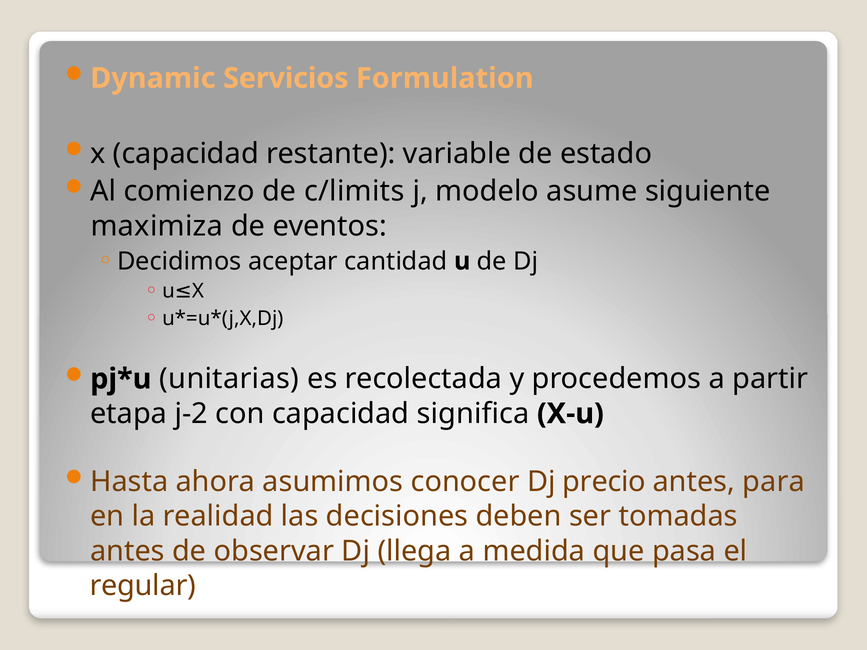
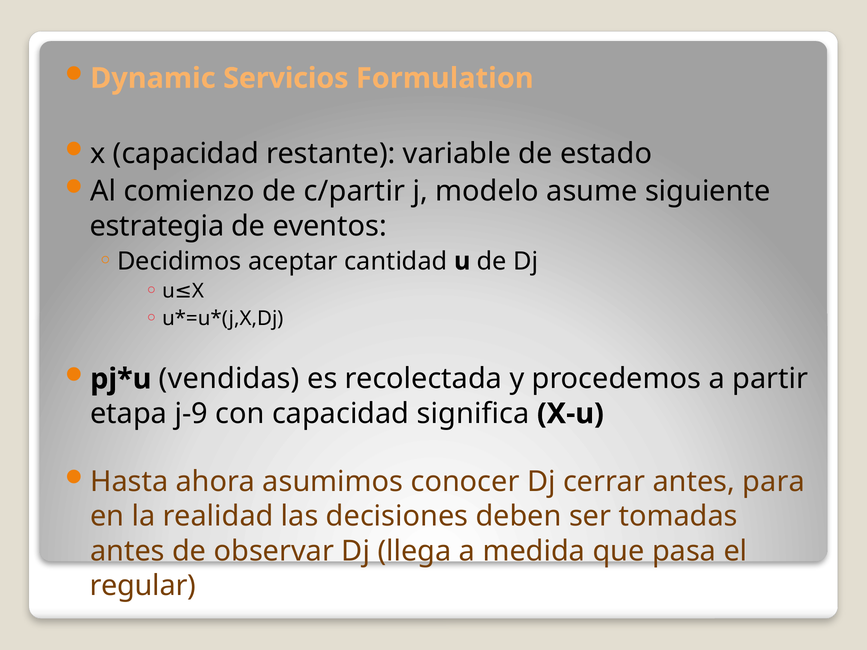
c/limits: c/limits -> c/partir
maximiza: maximiza -> estrategia
unitarias: unitarias -> vendidas
j-2: j-2 -> j-9
precio: precio -> cerrar
